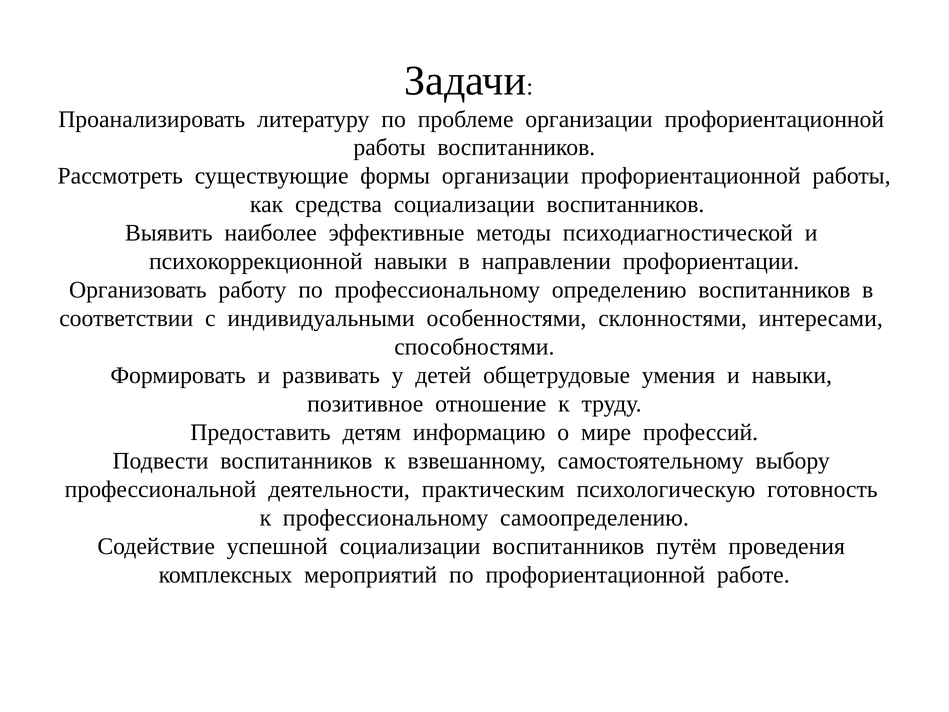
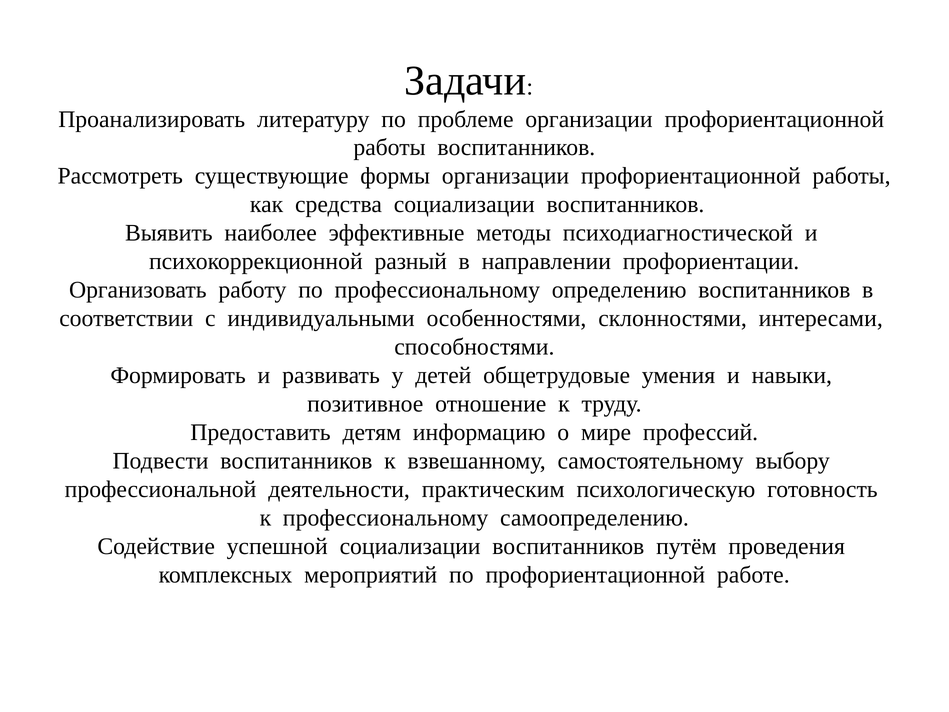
психокоррекционной навыки: навыки -> разный
